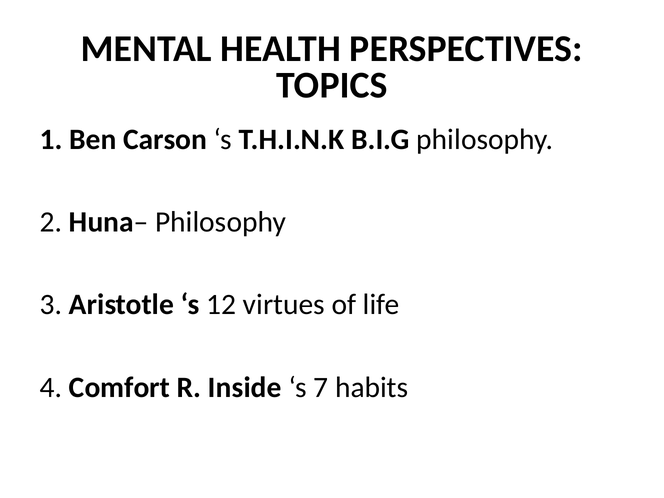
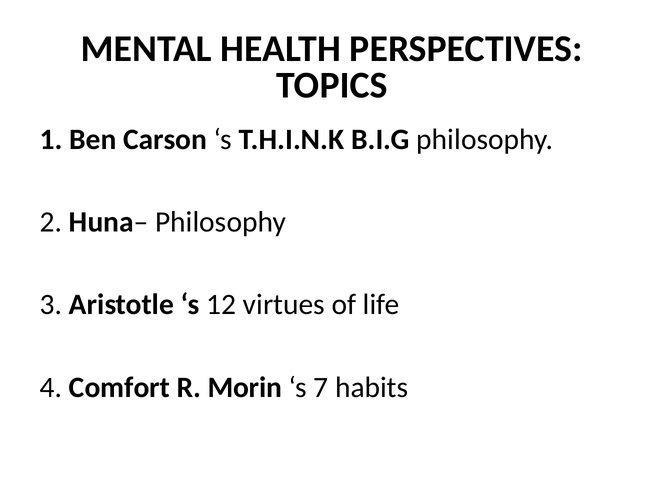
Inside: Inside -> Morin
